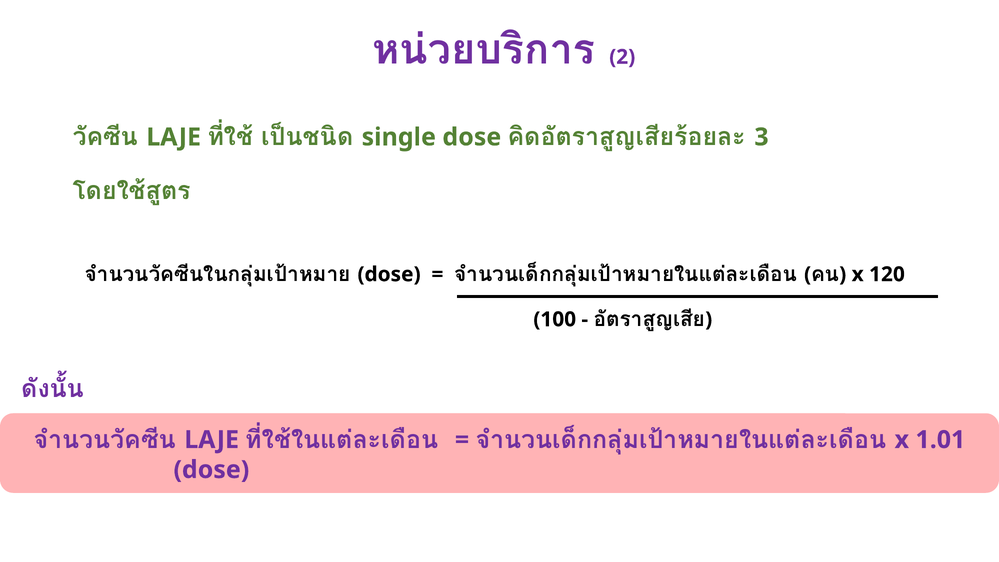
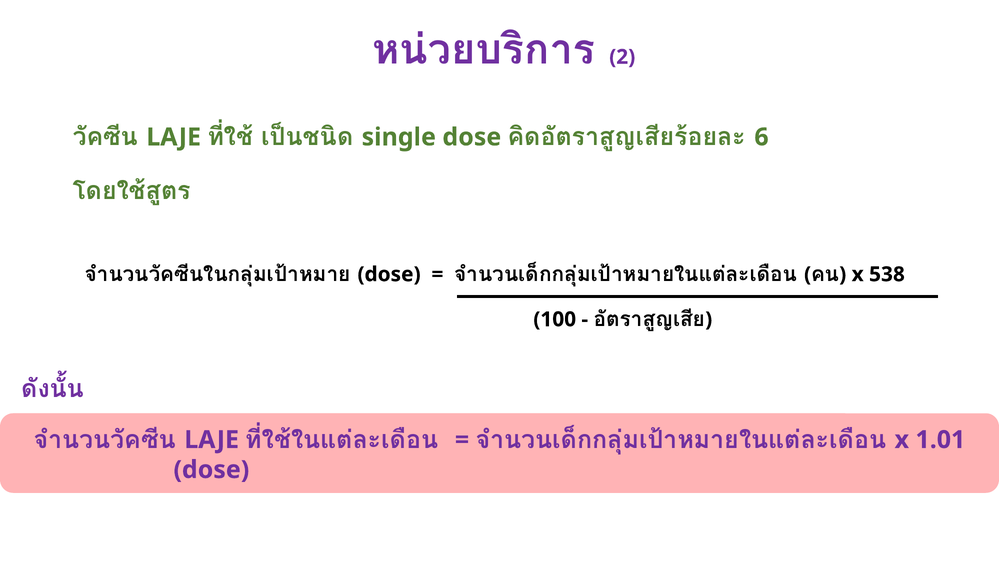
3: 3 -> 6
120: 120 -> 538
